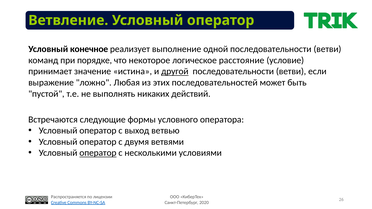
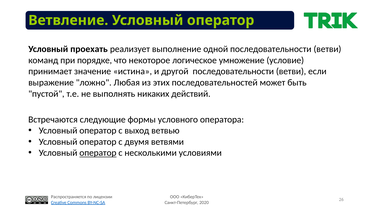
конечное: конечное -> проехать
расстояние: расстояние -> умножение
другой underline: present -> none
